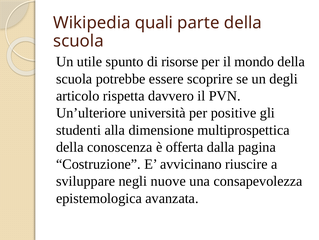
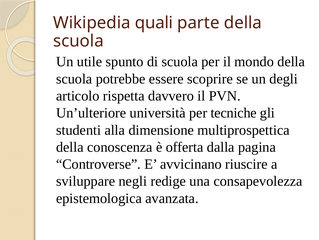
di risorse: risorse -> scuola
positive: positive -> tecniche
Costruzione: Costruzione -> Controverse
nuove: nuove -> redige
